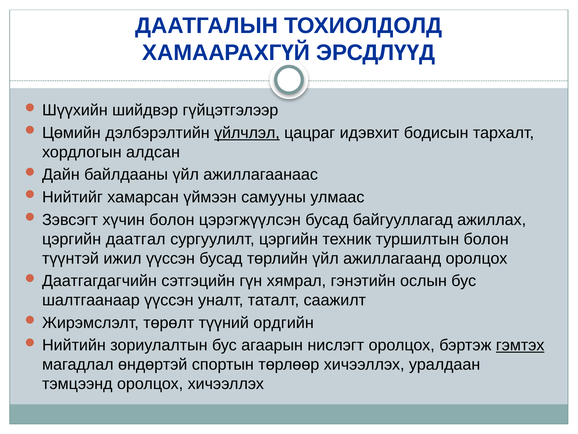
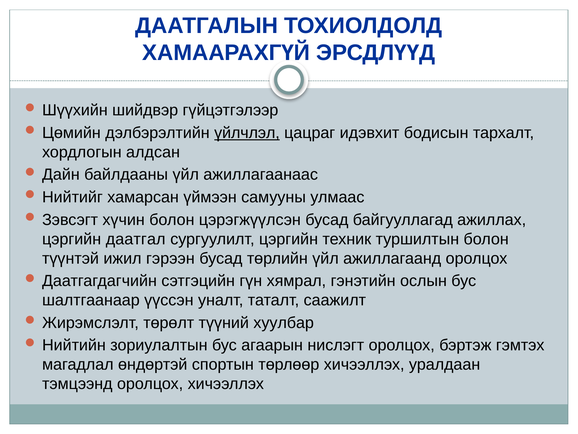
ижил үүссэн: үүссэн -> гэрээн
ордгийн: ордгийн -> хуулбар
гэмтэх underline: present -> none
